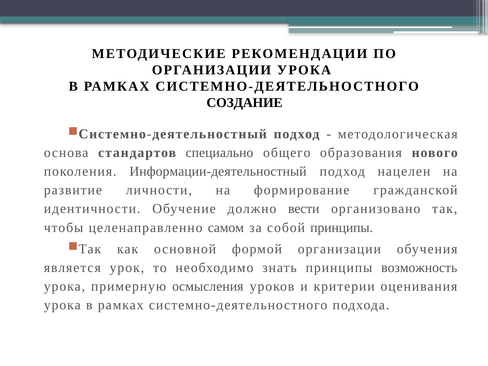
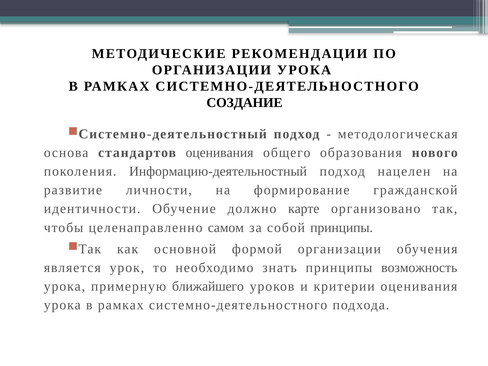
стандартов специально: специально -> оценивания
Информации-деятельностный: Информации-деятельностный -> Информацию-деятельностный
вести: вести -> карте
осмысления: осмысления -> ближайшего
